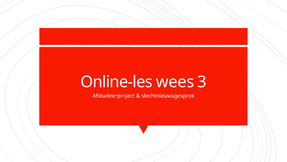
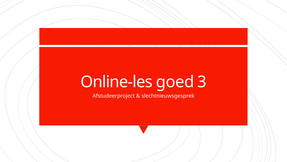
wees: wees -> goed
